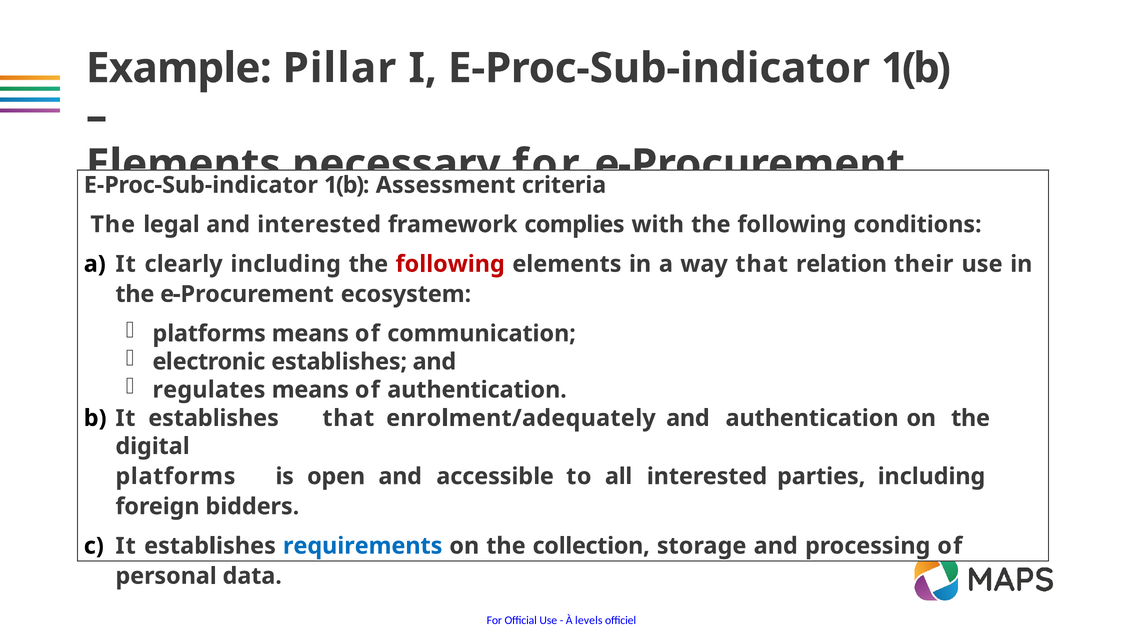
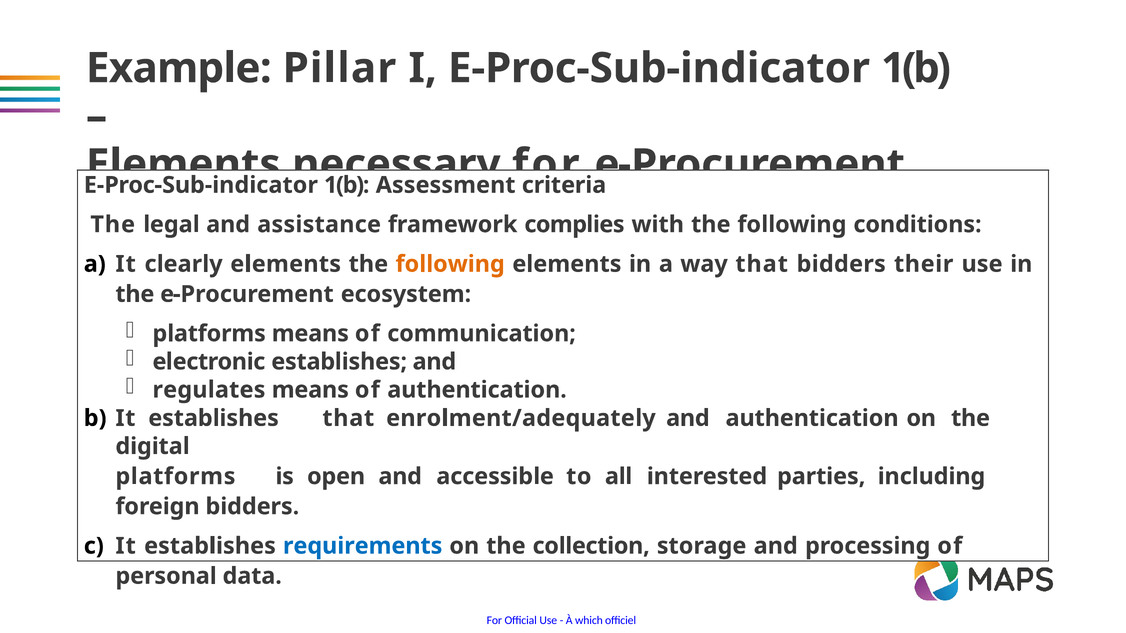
and interested: interested -> assistance
clearly including: including -> elements
following at (450, 264) colour: red -> orange
that relation: relation -> bidders
levels: levels -> which
